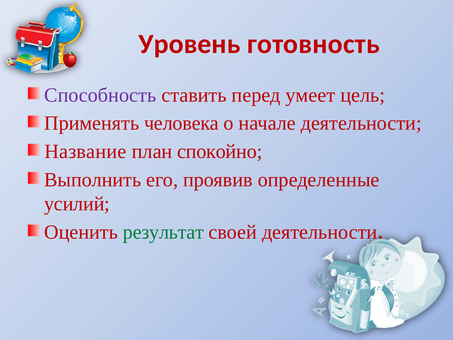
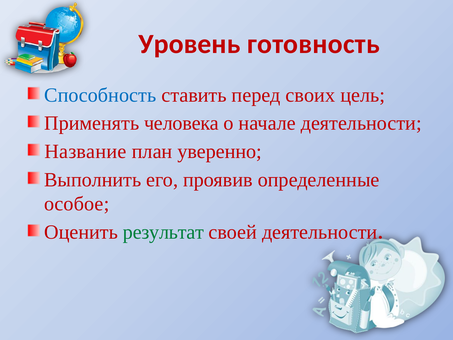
Способность colour: purple -> blue
умеет: умеет -> своих
спокойно: спокойно -> уверенно
усилий: усилий -> особое
